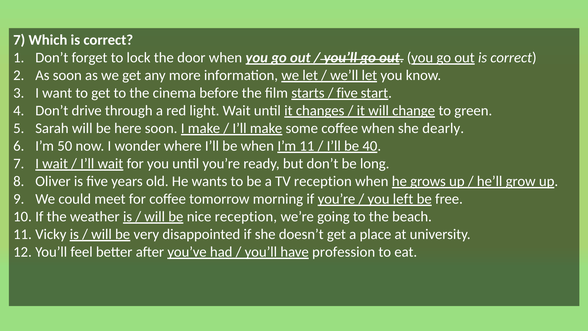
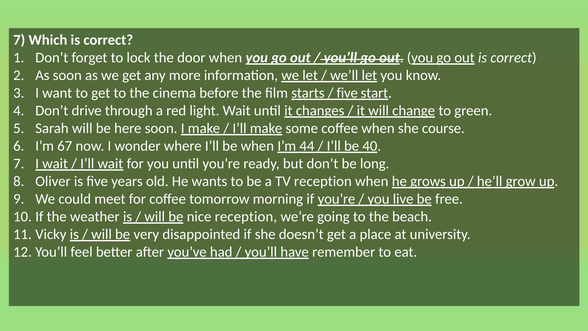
dearly: dearly -> course
50: 50 -> 67
11: 11 -> 44
left: left -> live
profession: profession -> remember
